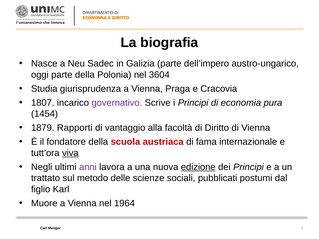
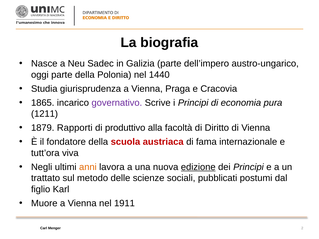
3604: 3604 -> 1440
1807: 1807 -> 1865
1454: 1454 -> 1211
vantaggio: vantaggio -> produttivo
viva underline: present -> none
anni colour: purple -> orange
1964: 1964 -> 1911
